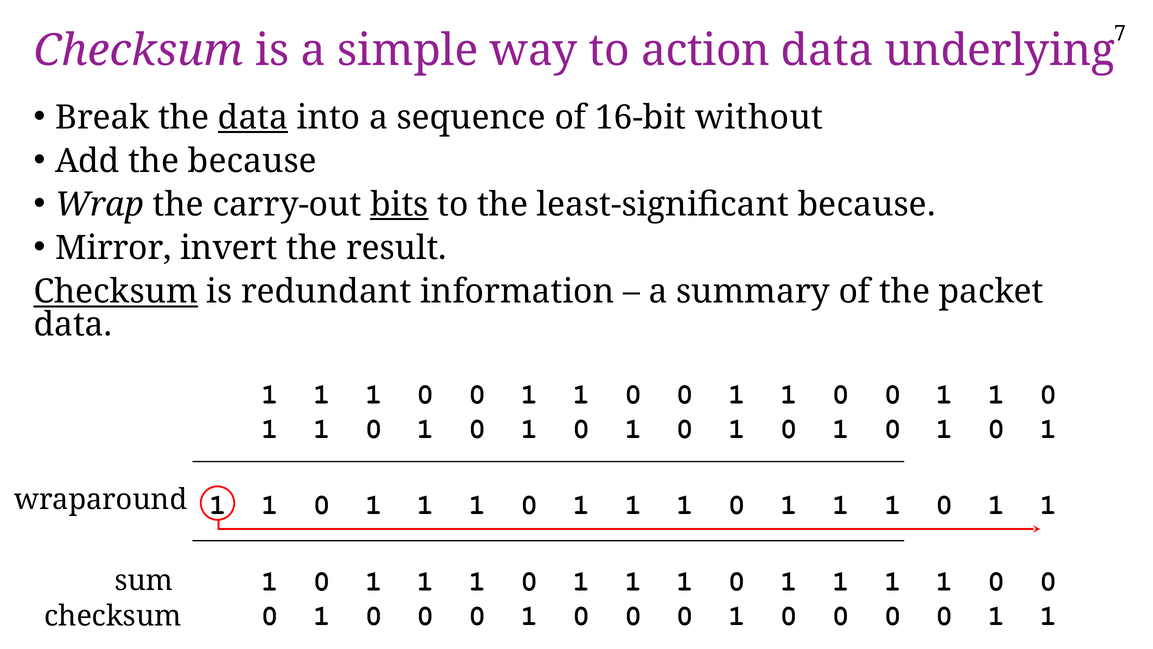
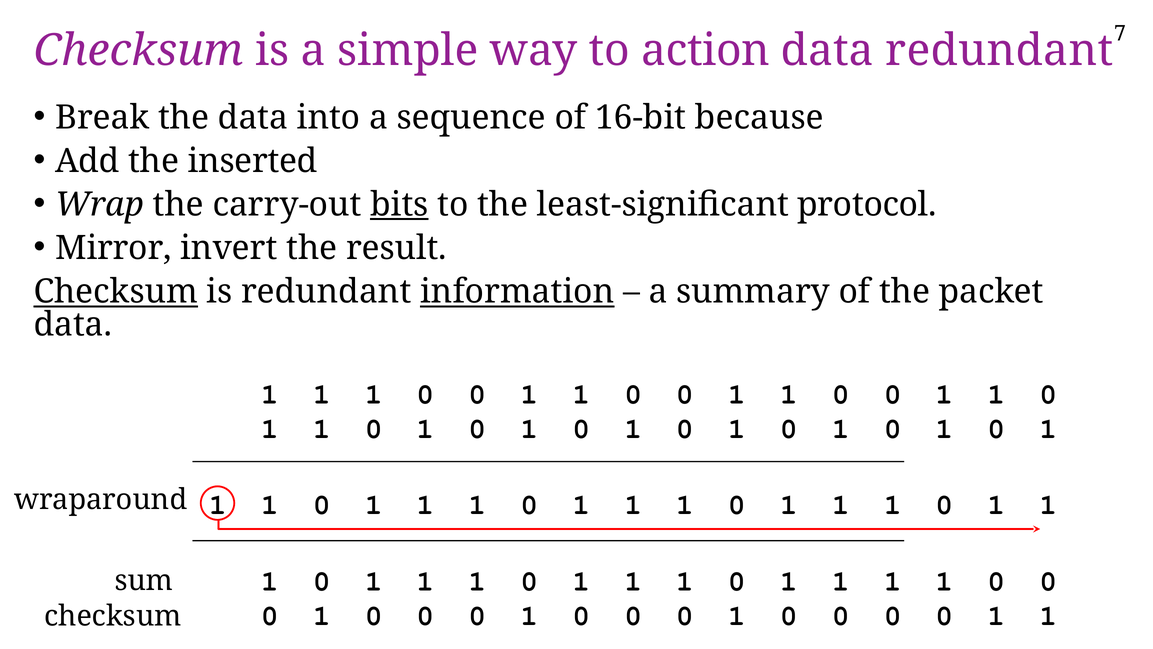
data underlying: underlying -> redundant
data at (253, 118) underline: present -> none
without: without -> because
the because: because -> inserted
least-significant because: because -> protocol
information underline: none -> present
